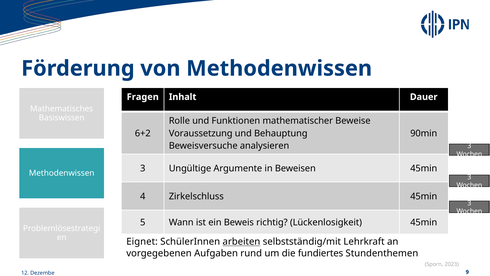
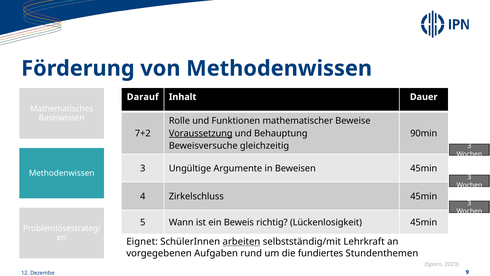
Fragen: Fragen -> Darauf
6+2: 6+2 -> 7+2
Voraussetzung underline: none -> present
analysieren: analysieren -> gleichzeitig
